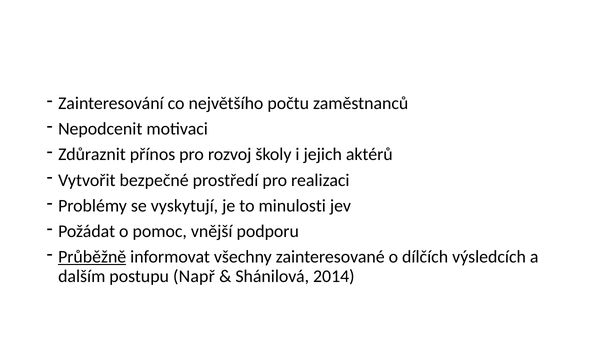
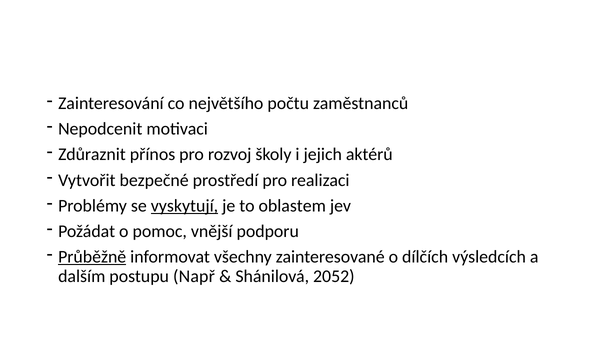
vyskytují underline: none -> present
minulosti: minulosti -> oblastem
2014: 2014 -> 2052
